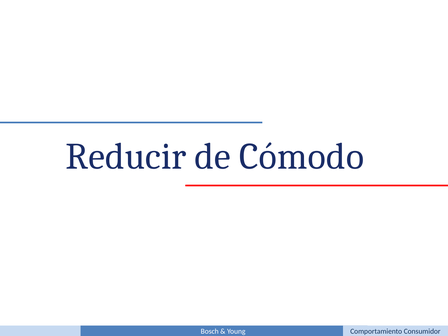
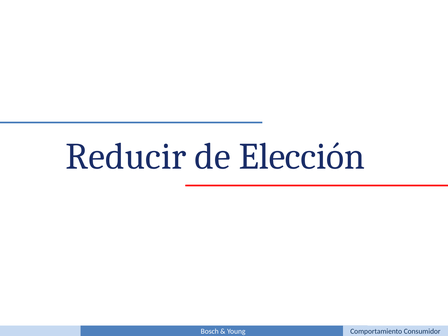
Cómodo: Cómodo -> Elección
